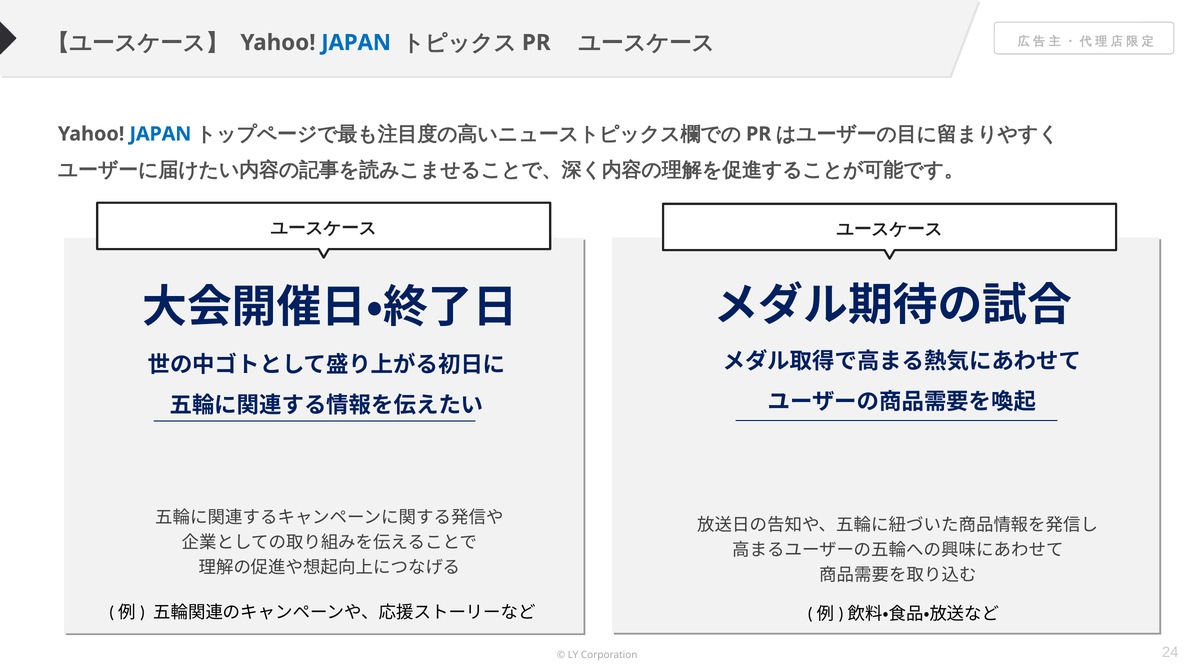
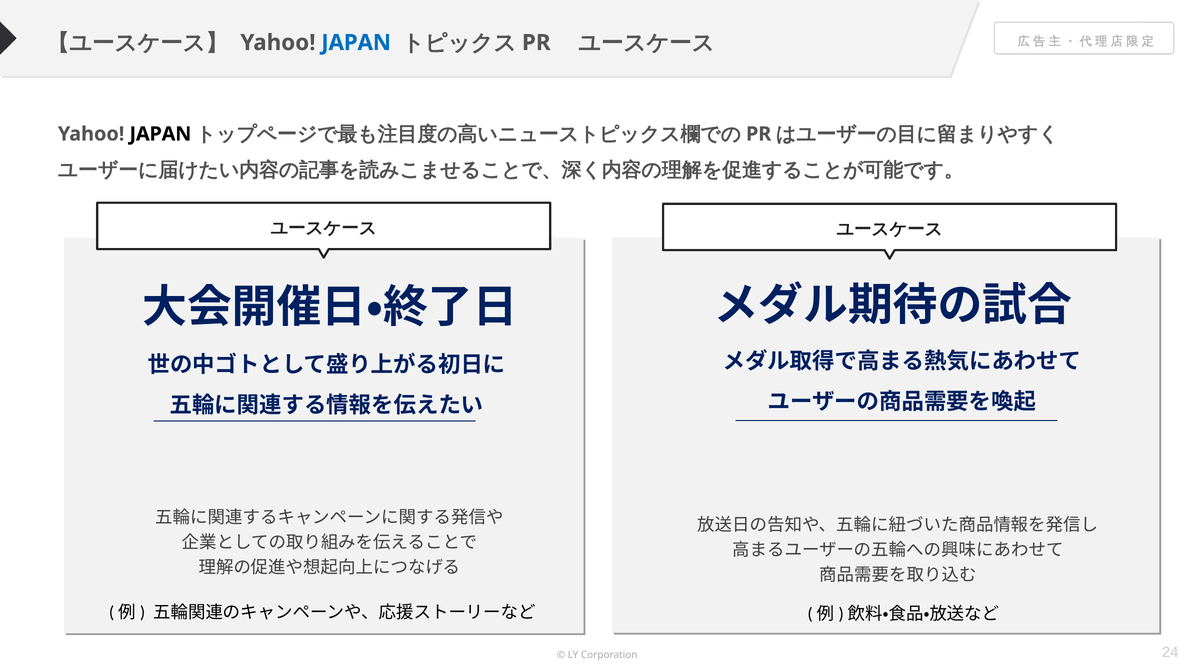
JAPAN at (160, 134) colour: blue -> black
